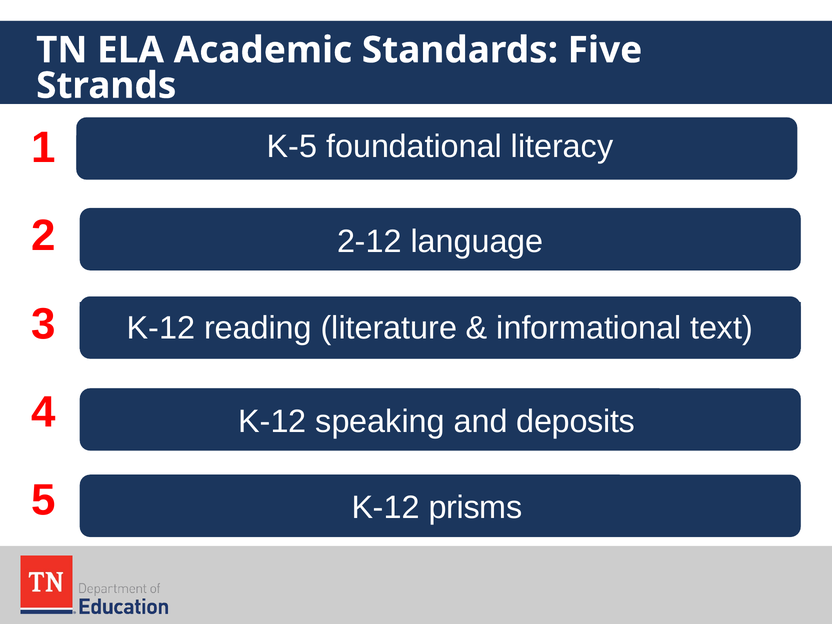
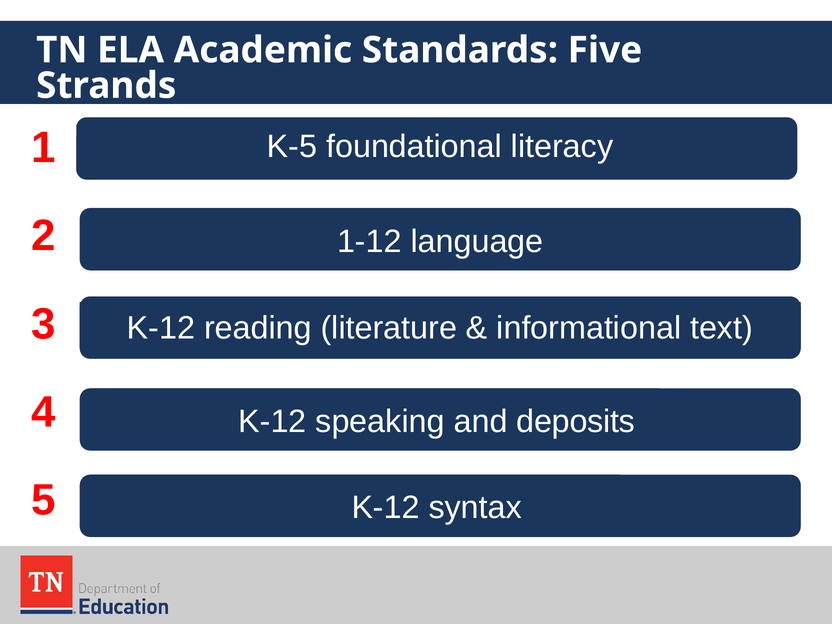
2-12: 2-12 -> 1-12
prisms: prisms -> syntax
